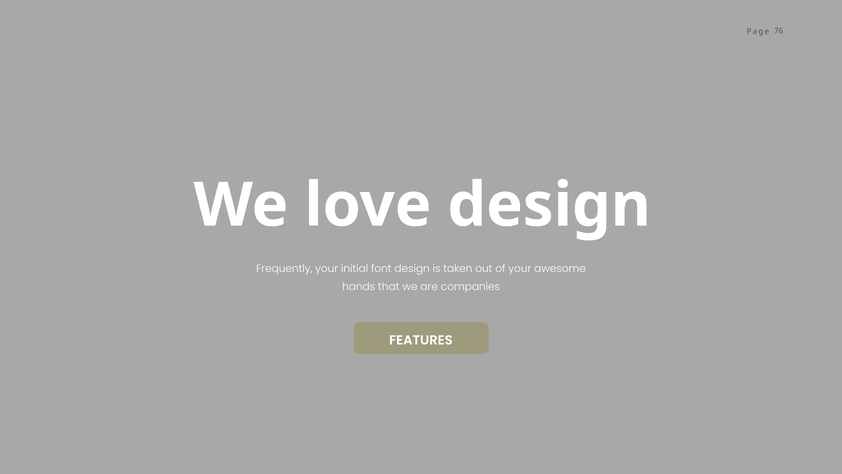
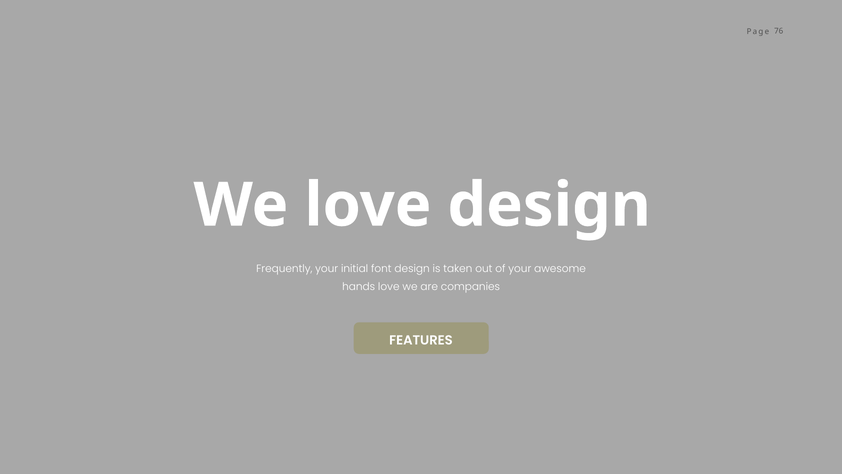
hands that: that -> love
